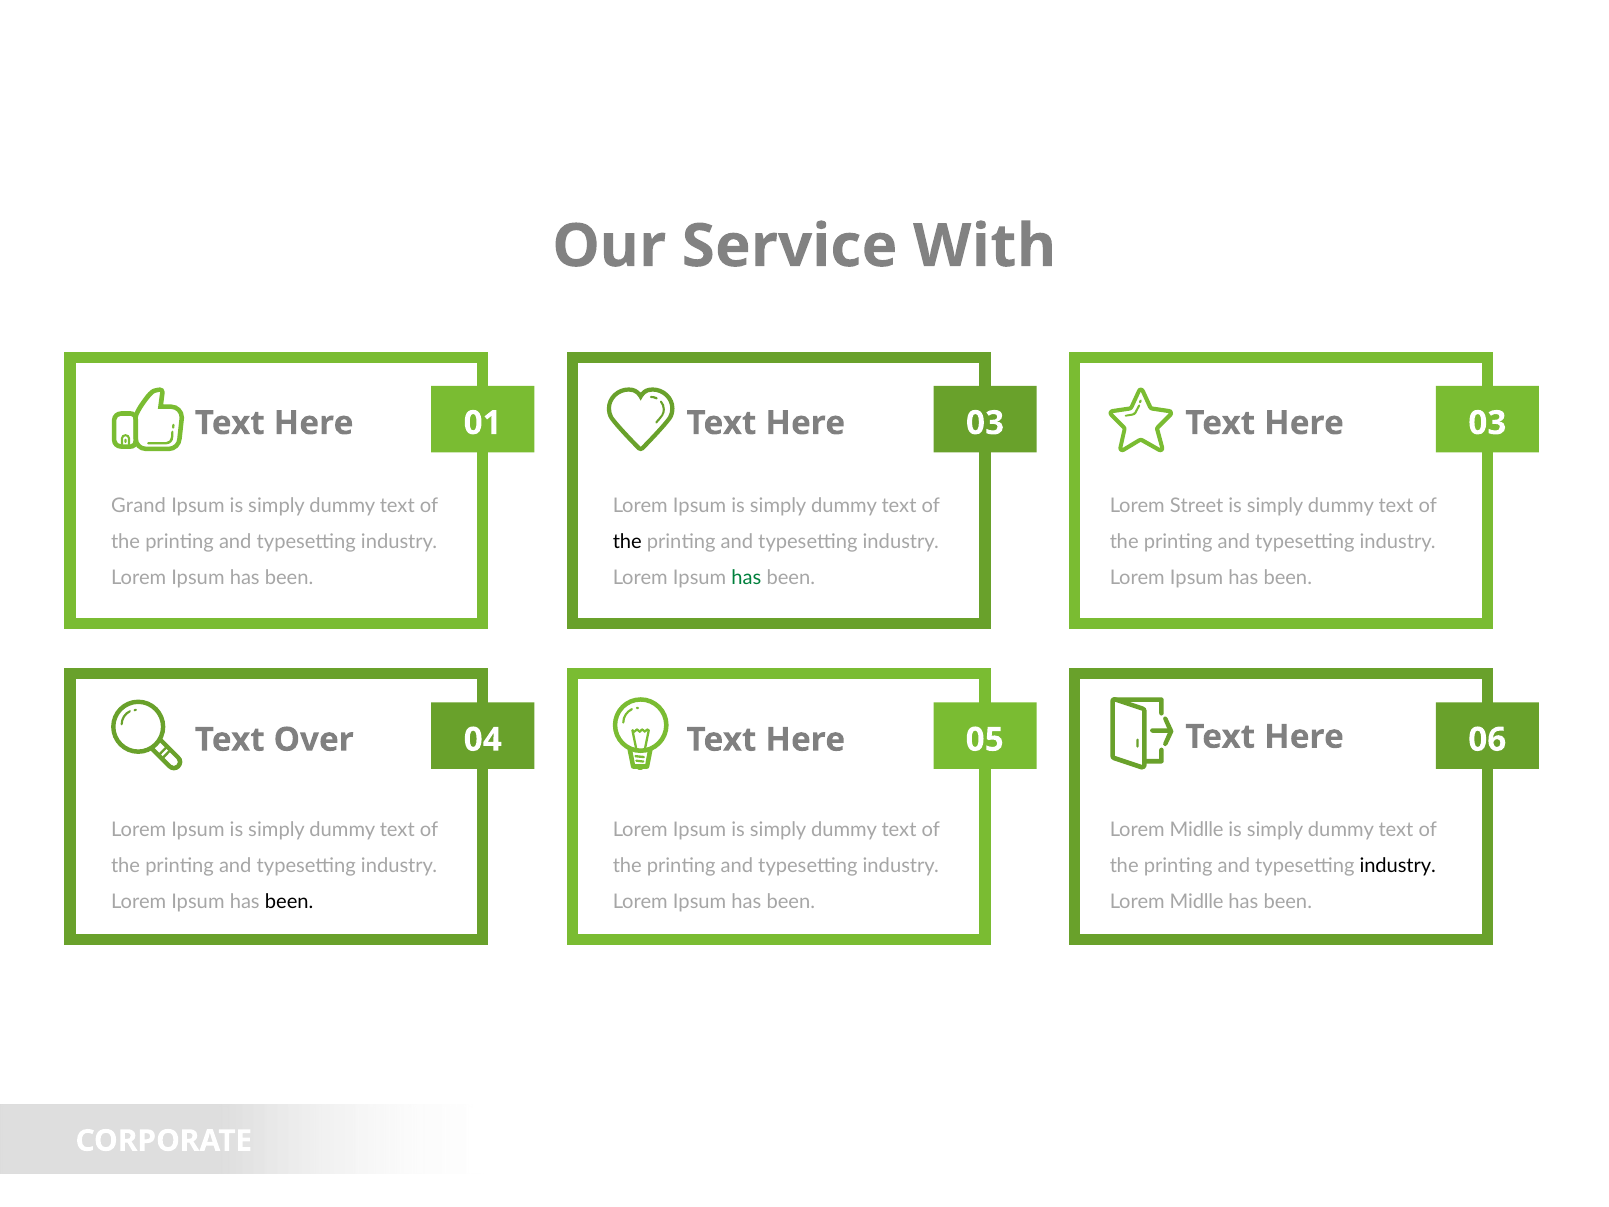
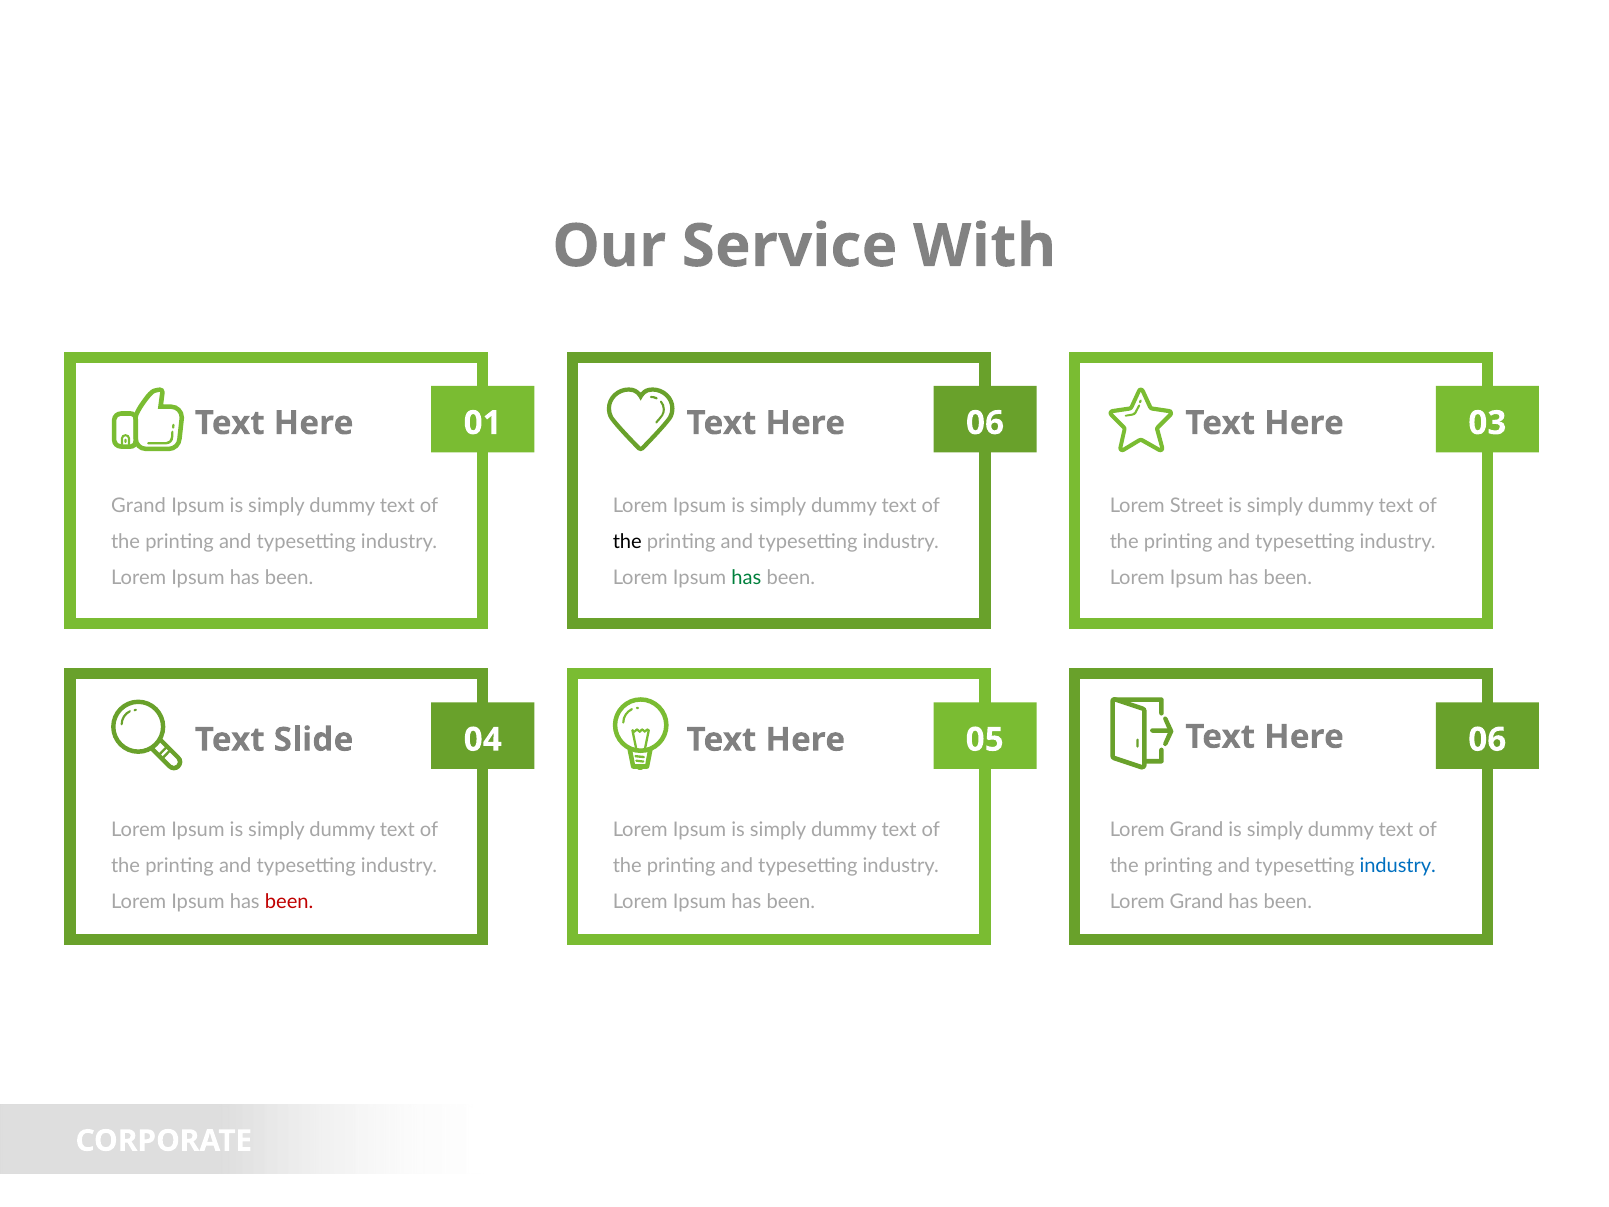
01 03: 03 -> 06
Over: Over -> Slide
Midlle at (1197, 829): Midlle -> Grand
industry at (1398, 866) colour: black -> blue
been at (289, 902) colour: black -> red
Midlle at (1197, 902): Midlle -> Grand
